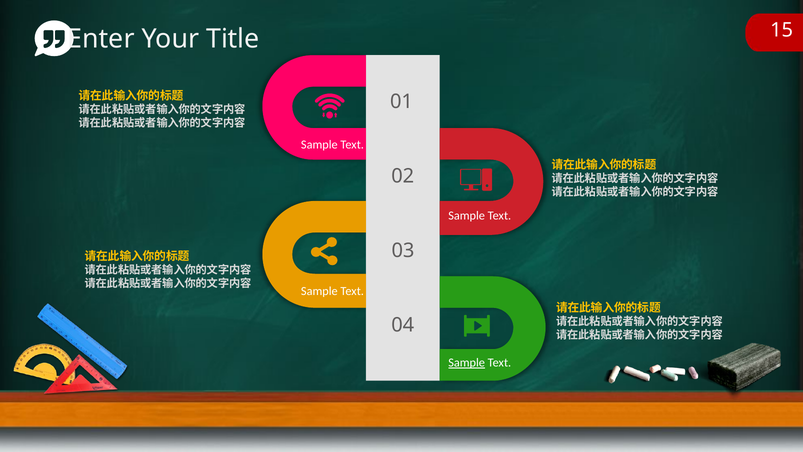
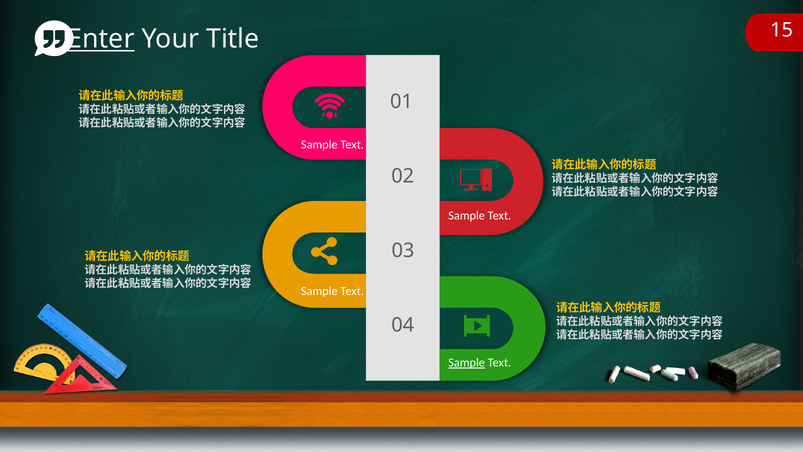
Enter underline: none -> present
